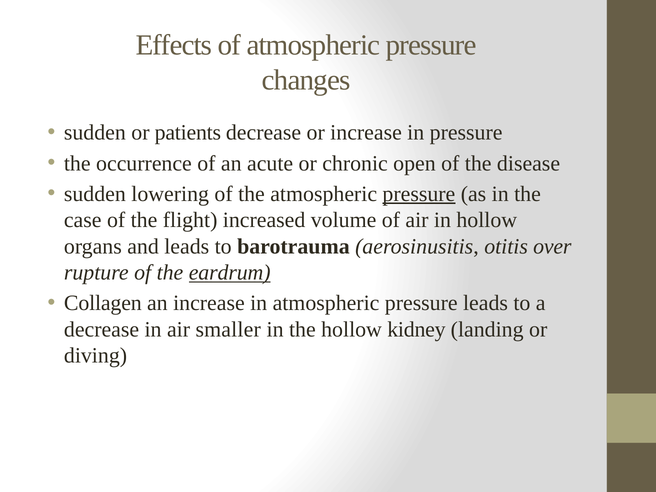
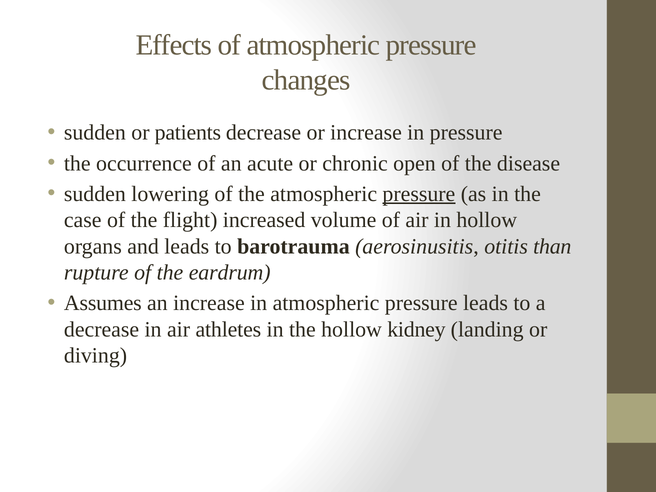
over: over -> than
eardrum underline: present -> none
Collagen: Collagen -> Assumes
smaller: smaller -> athletes
